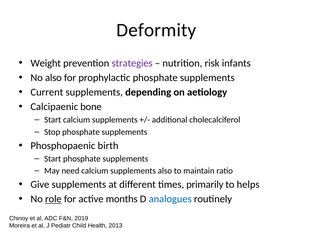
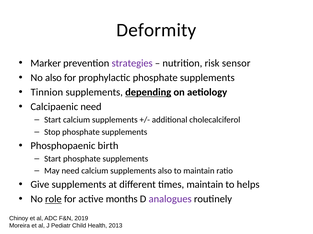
Weight: Weight -> Marker
infants: infants -> sensor
Current: Current -> Tinnion
depending underline: none -> present
Calcipaenic bone: bone -> need
times primarily: primarily -> maintain
analogues colour: blue -> purple
